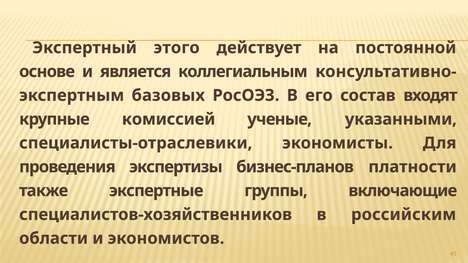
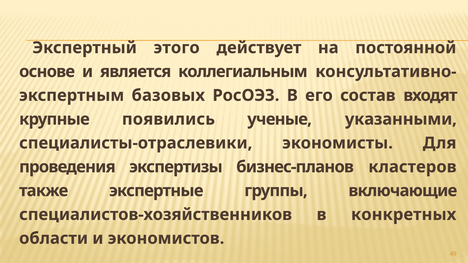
комиссией: комиссией -> появились
платности: платности -> кластеров
российским: российским -> конкретных
